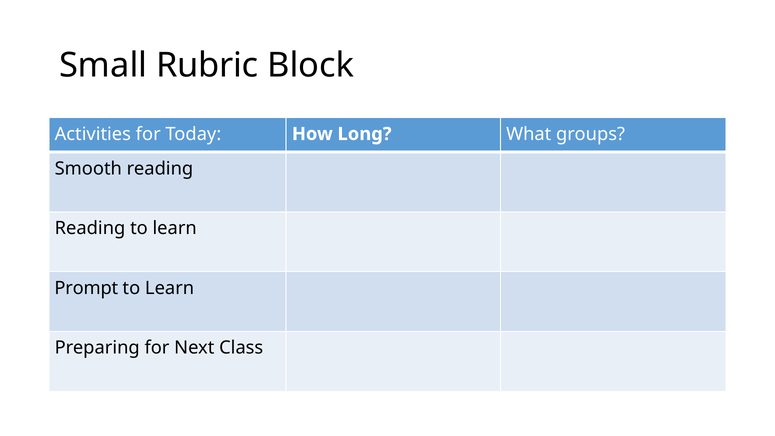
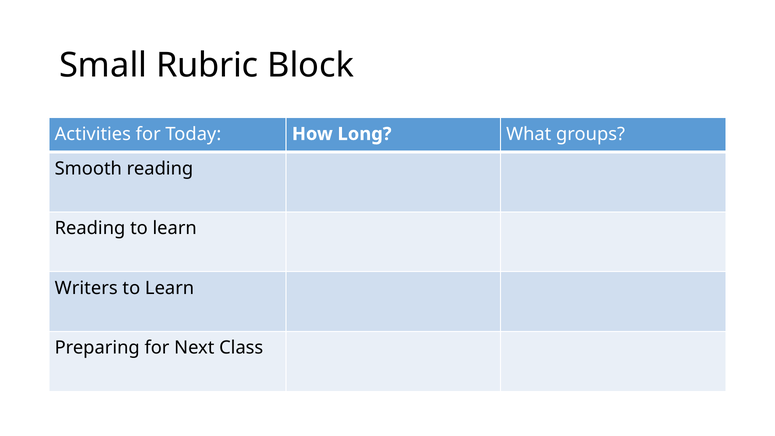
Prompt: Prompt -> Writers
